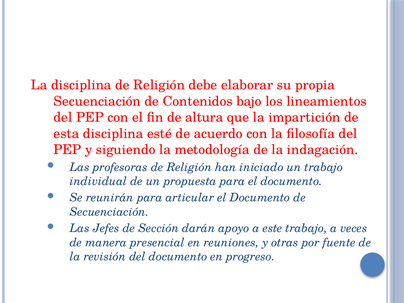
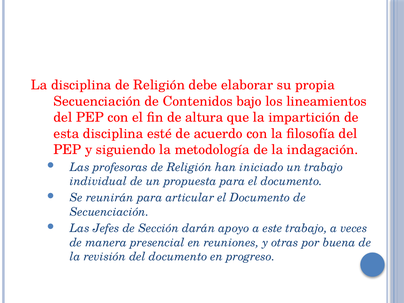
fuente: fuente -> buena
